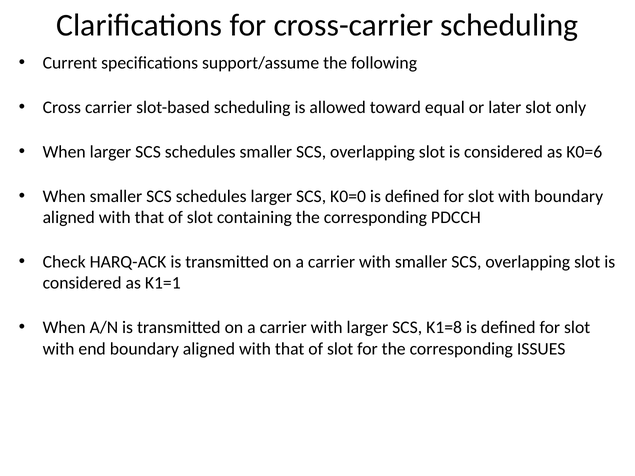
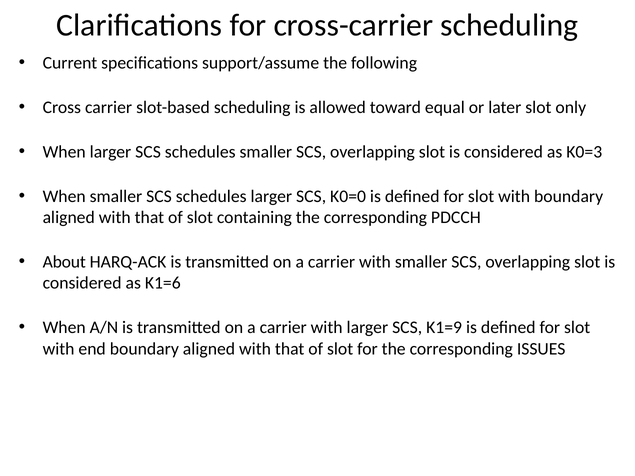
K0=6: K0=6 -> K0=3
Check: Check -> About
K1=1: K1=1 -> K1=6
K1=8: K1=8 -> K1=9
